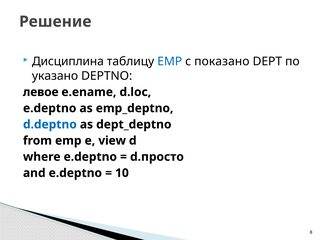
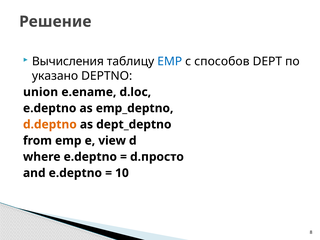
Дисциплина: Дисциплина -> Вычисления
показано: показано -> способов
левое: левое -> union
d.deptno colour: blue -> orange
